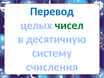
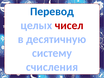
чисел colour: green -> red
